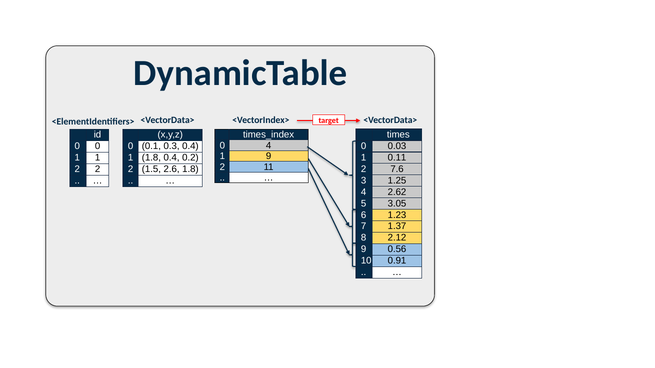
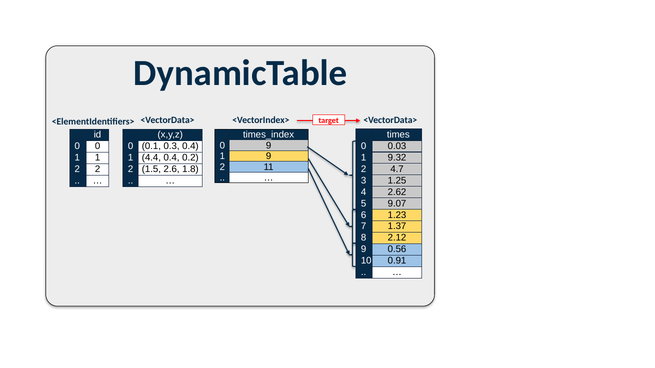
0 4: 4 -> 9
0.11: 0.11 -> 9.32
1 1.8: 1.8 -> 4.4
7.6: 7.6 -> 4.7
3.05: 3.05 -> 9.07
